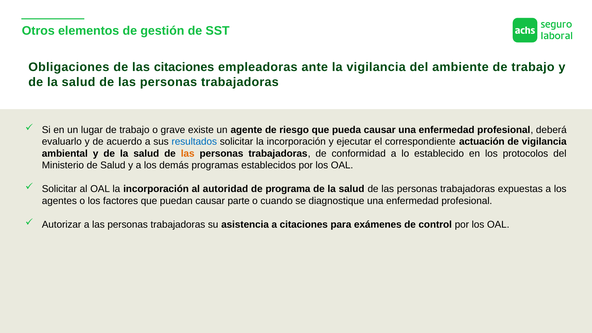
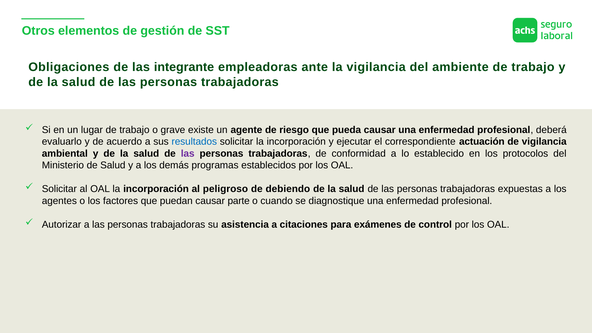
las citaciones: citaciones -> integrante
las at (188, 154) colour: orange -> purple
autoridad: autoridad -> peligroso
programa: programa -> debiendo
